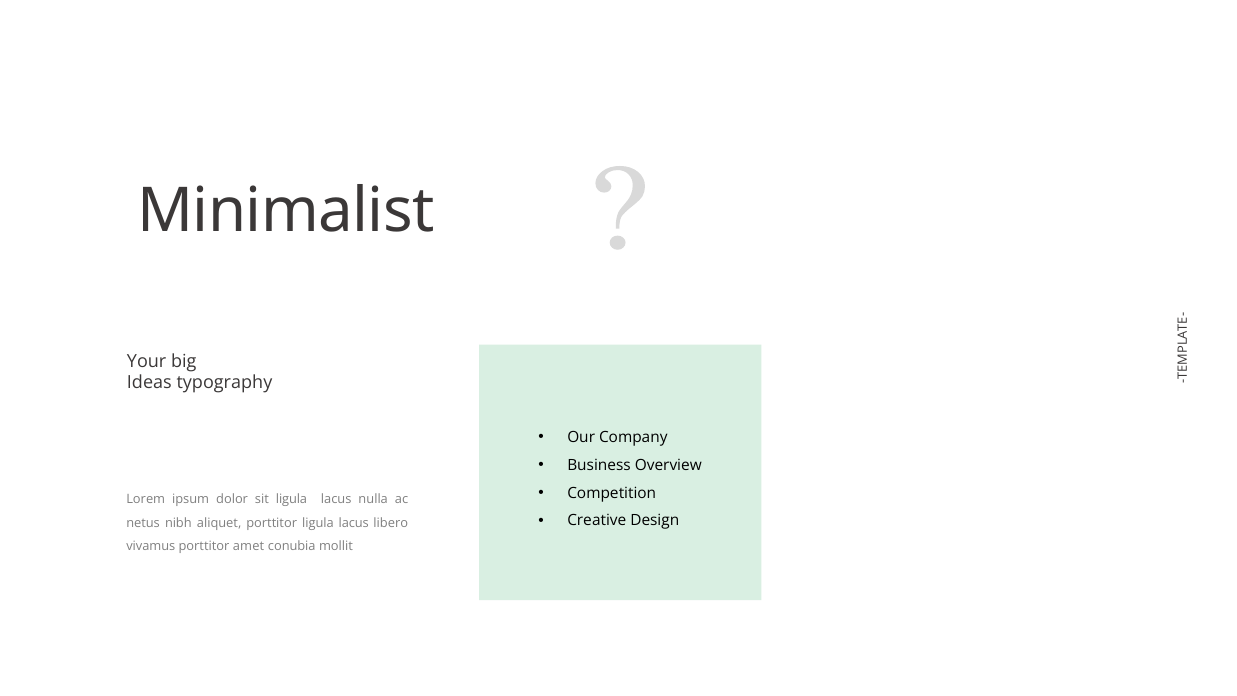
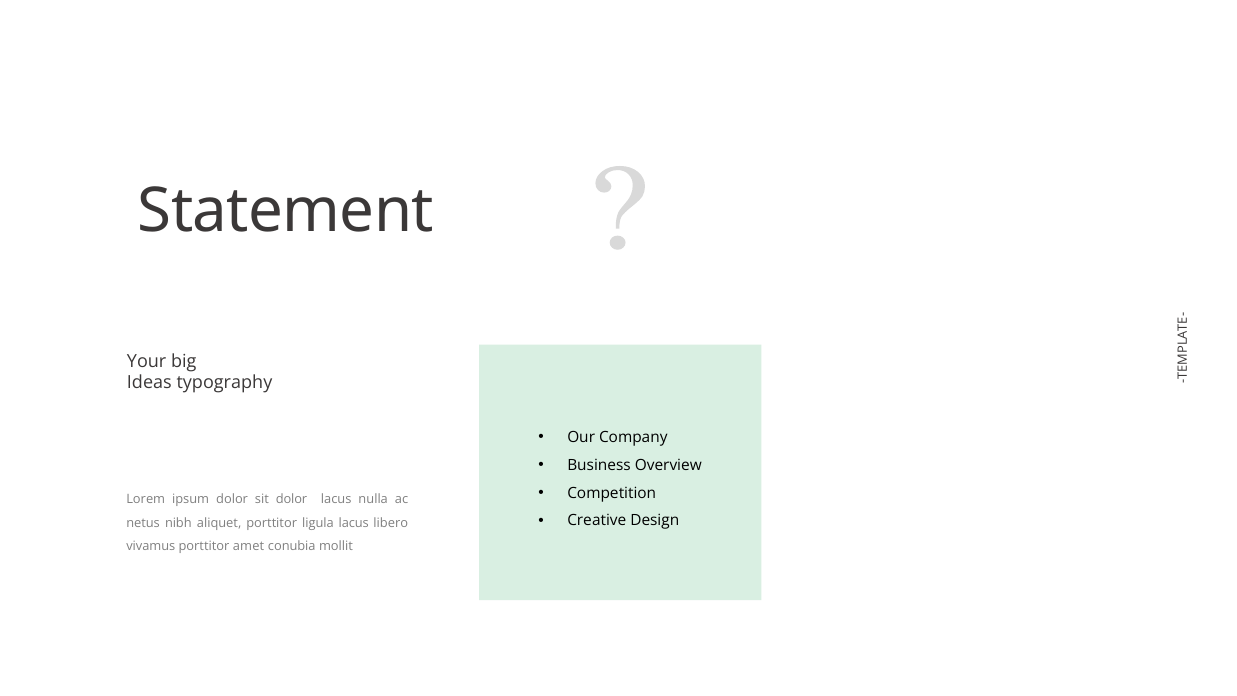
Minimalist: Minimalist -> Statement
sit ligula: ligula -> dolor
